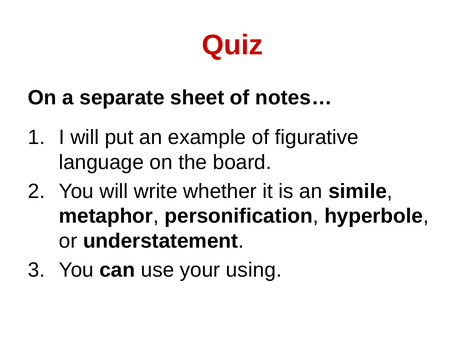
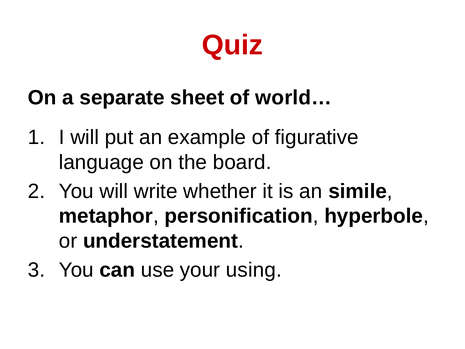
notes…: notes… -> world…
